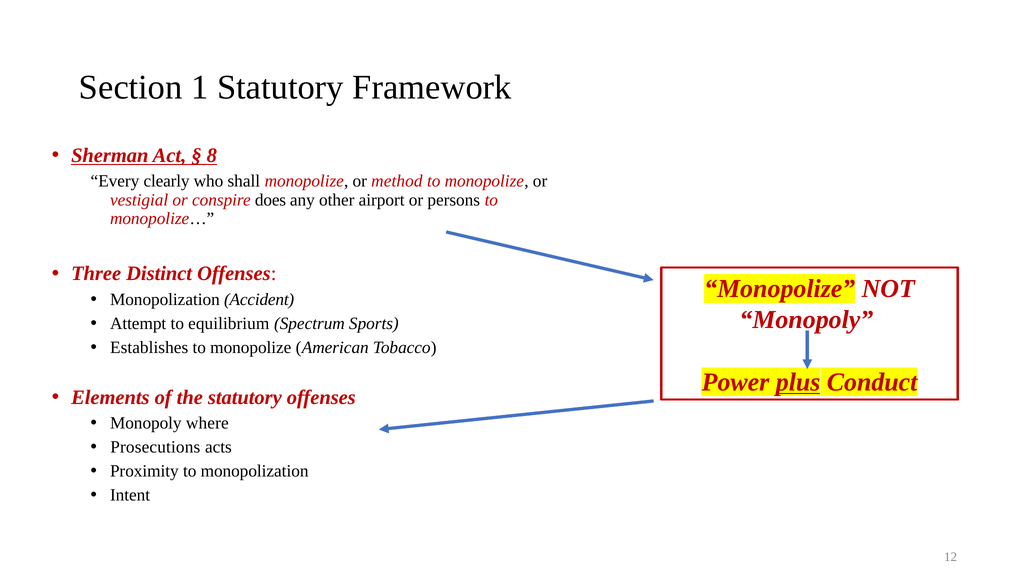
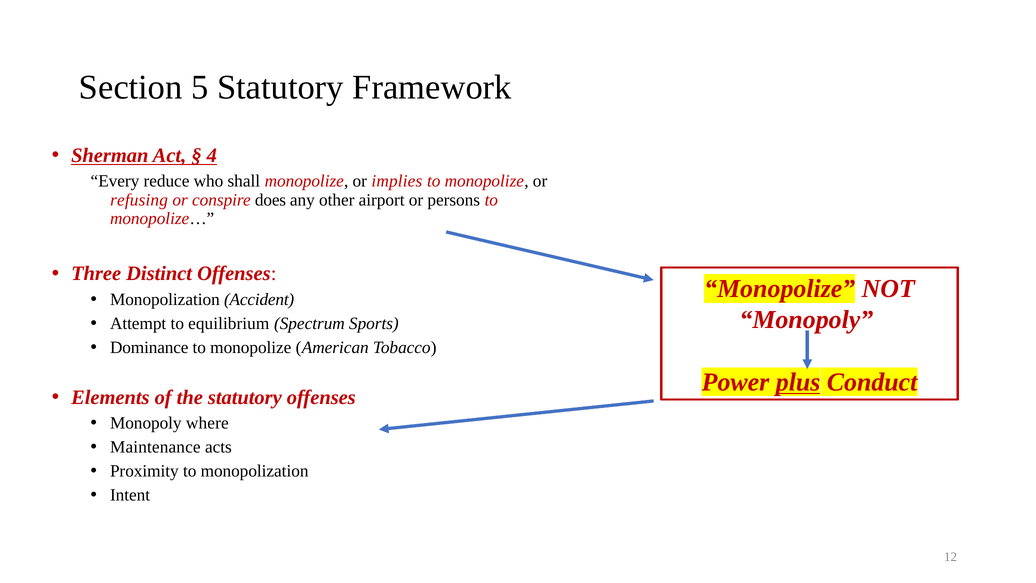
1: 1 -> 5
8: 8 -> 4
clearly: clearly -> reduce
method: method -> implies
vestigial: vestigial -> refusing
Establishes: Establishes -> Dominance
Prosecutions: Prosecutions -> Maintenance
